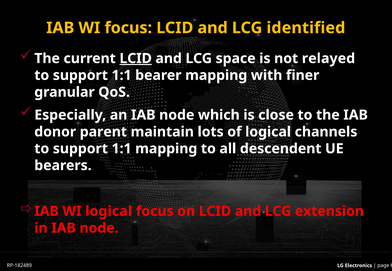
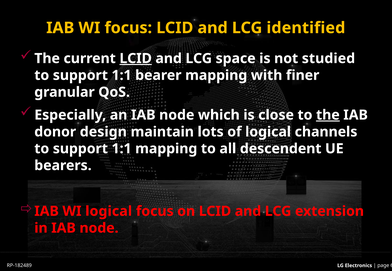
relayed: relayed -> studied
the at (328, 115) underline: none -> present
parent: parent -> design
